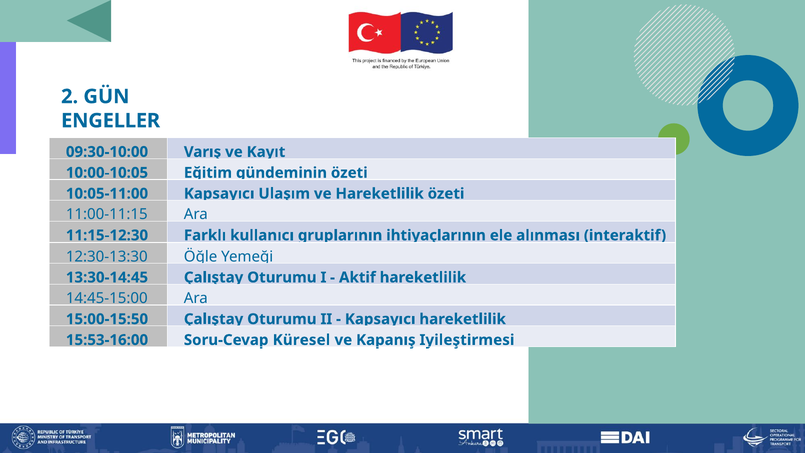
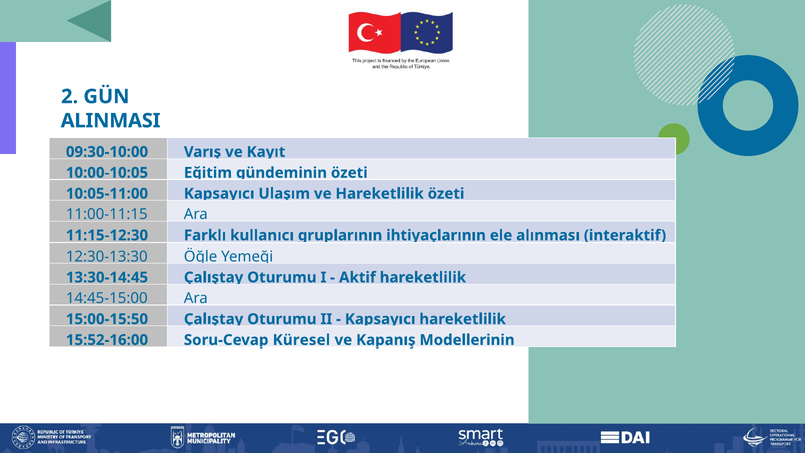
ENGELLER: ENGELLER -> ALINMASI
15:53-16:00: 15:53-16:00 -> 15:52-16:00
Iyileştirmesi: Iyileştirmesi -> Modellerinin
